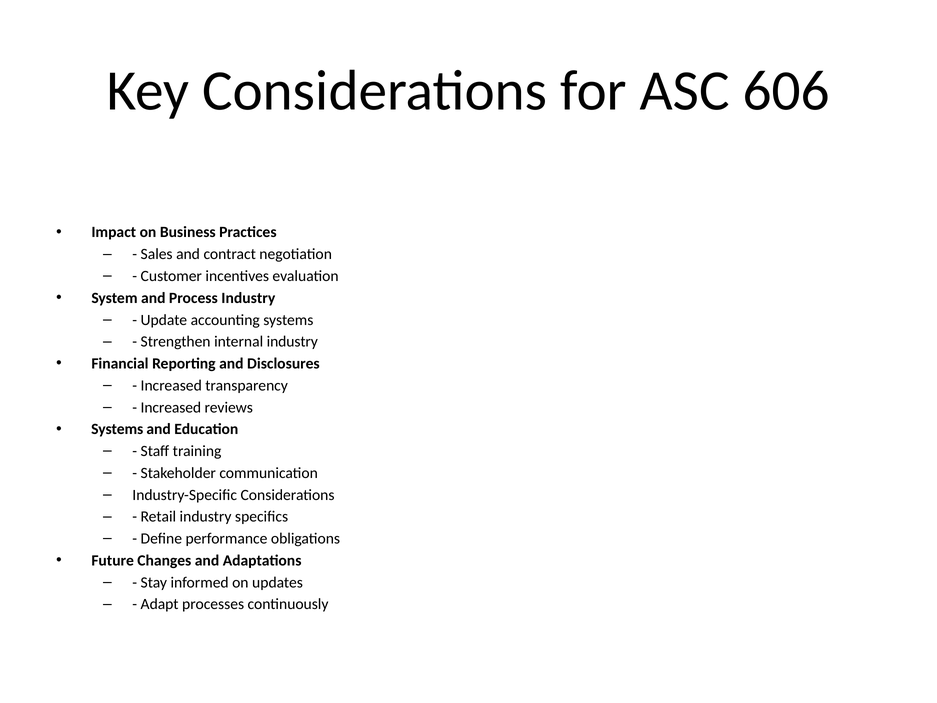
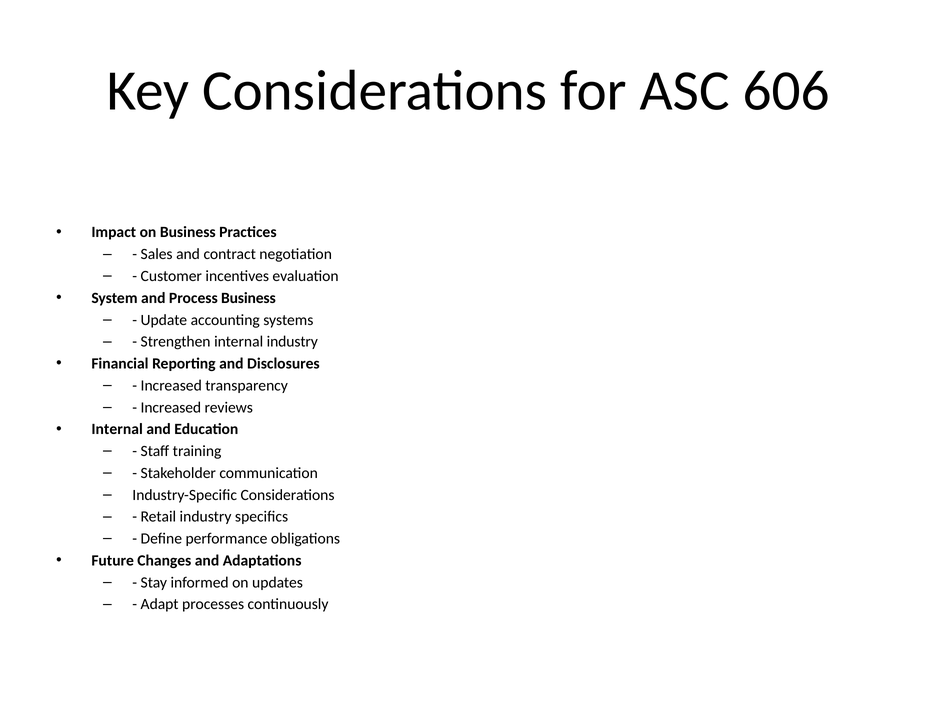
Process Industry: Industry -> Business
Systems at (117, 429): Systems -> Internal
